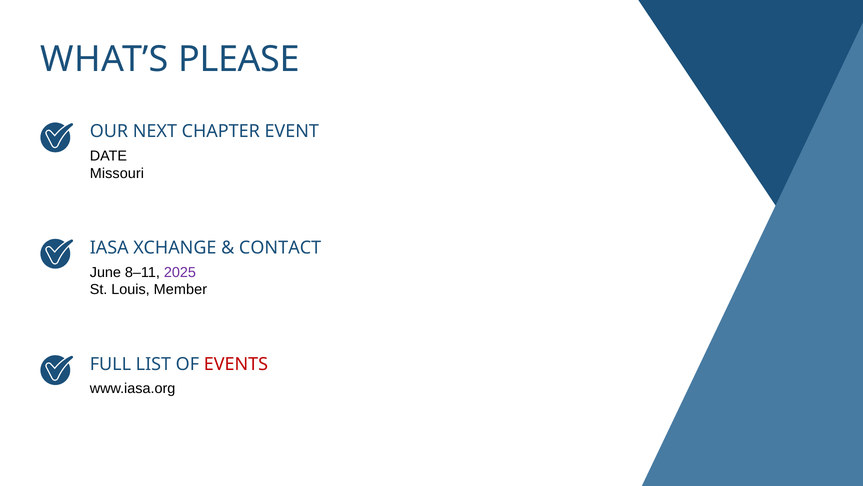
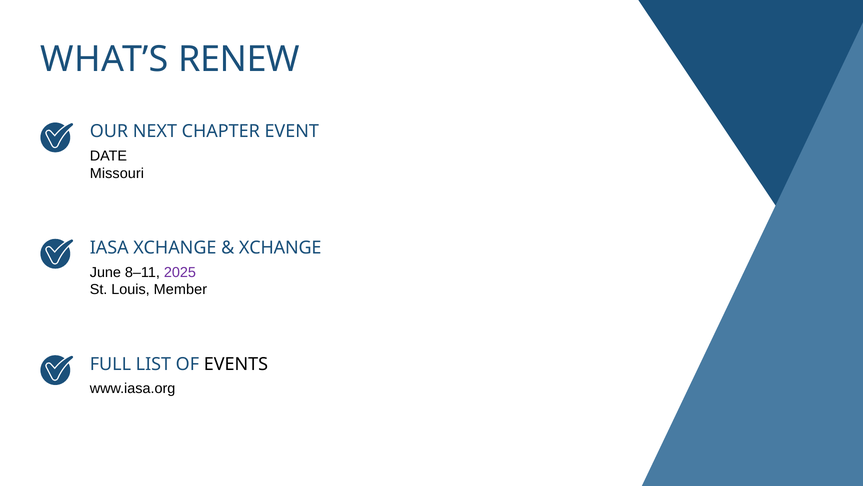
PLEASE: PLEASE -> RENEW
CONTACT at (280, 247): CONTACT -> XCHANGE
EVENTS colour: red -> black
